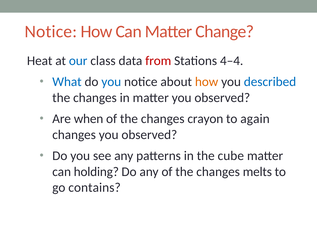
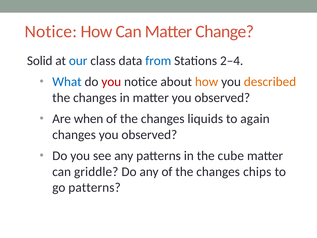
Heat: Heat -> Solid
from colour: red -> blue
4–4: 4–4 -> 2–4
you at (111, 82) colour: blue -> red
described colour: blue -> orange
crayon: crayon -> liquids
holding: holding -> griddle
melts: melts -> chips
go contains: contains -> patterns
